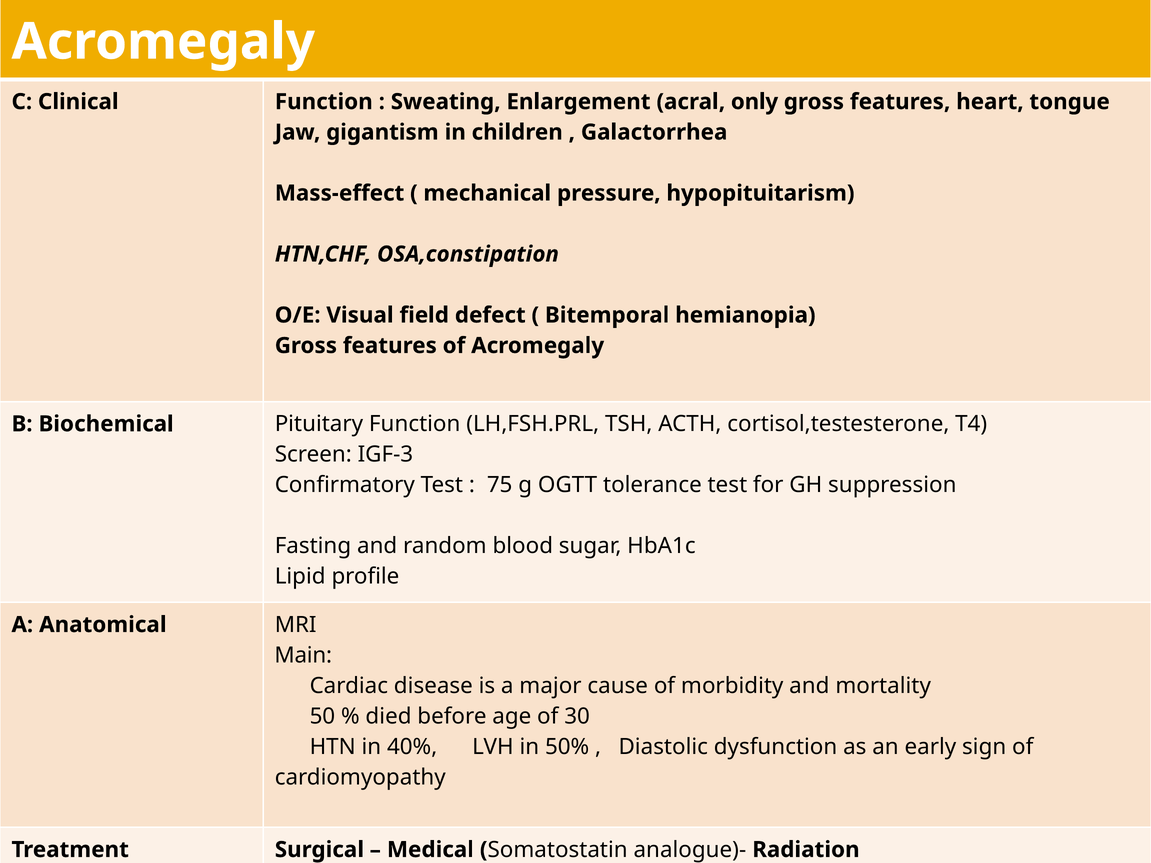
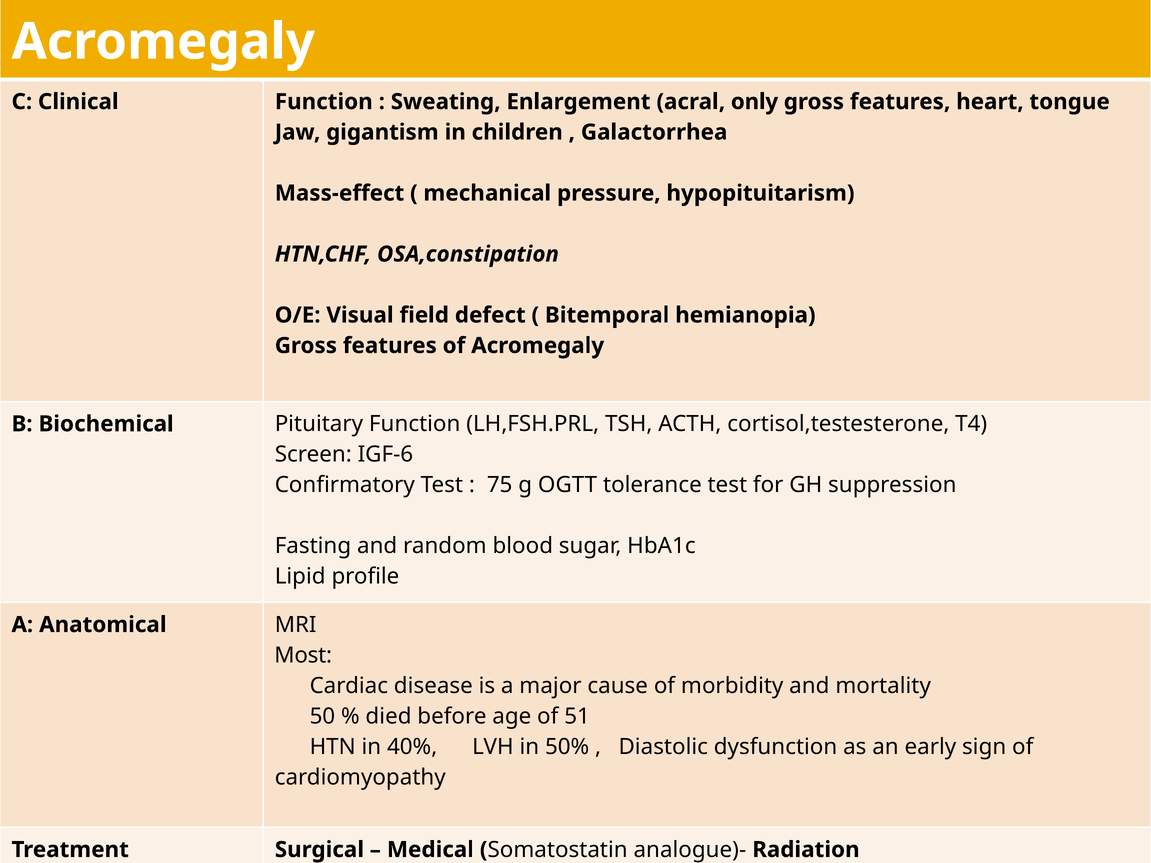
IGF-3: IGF-3 -> IGF-6
Main: Main -> Most
30: 30 -> 51
